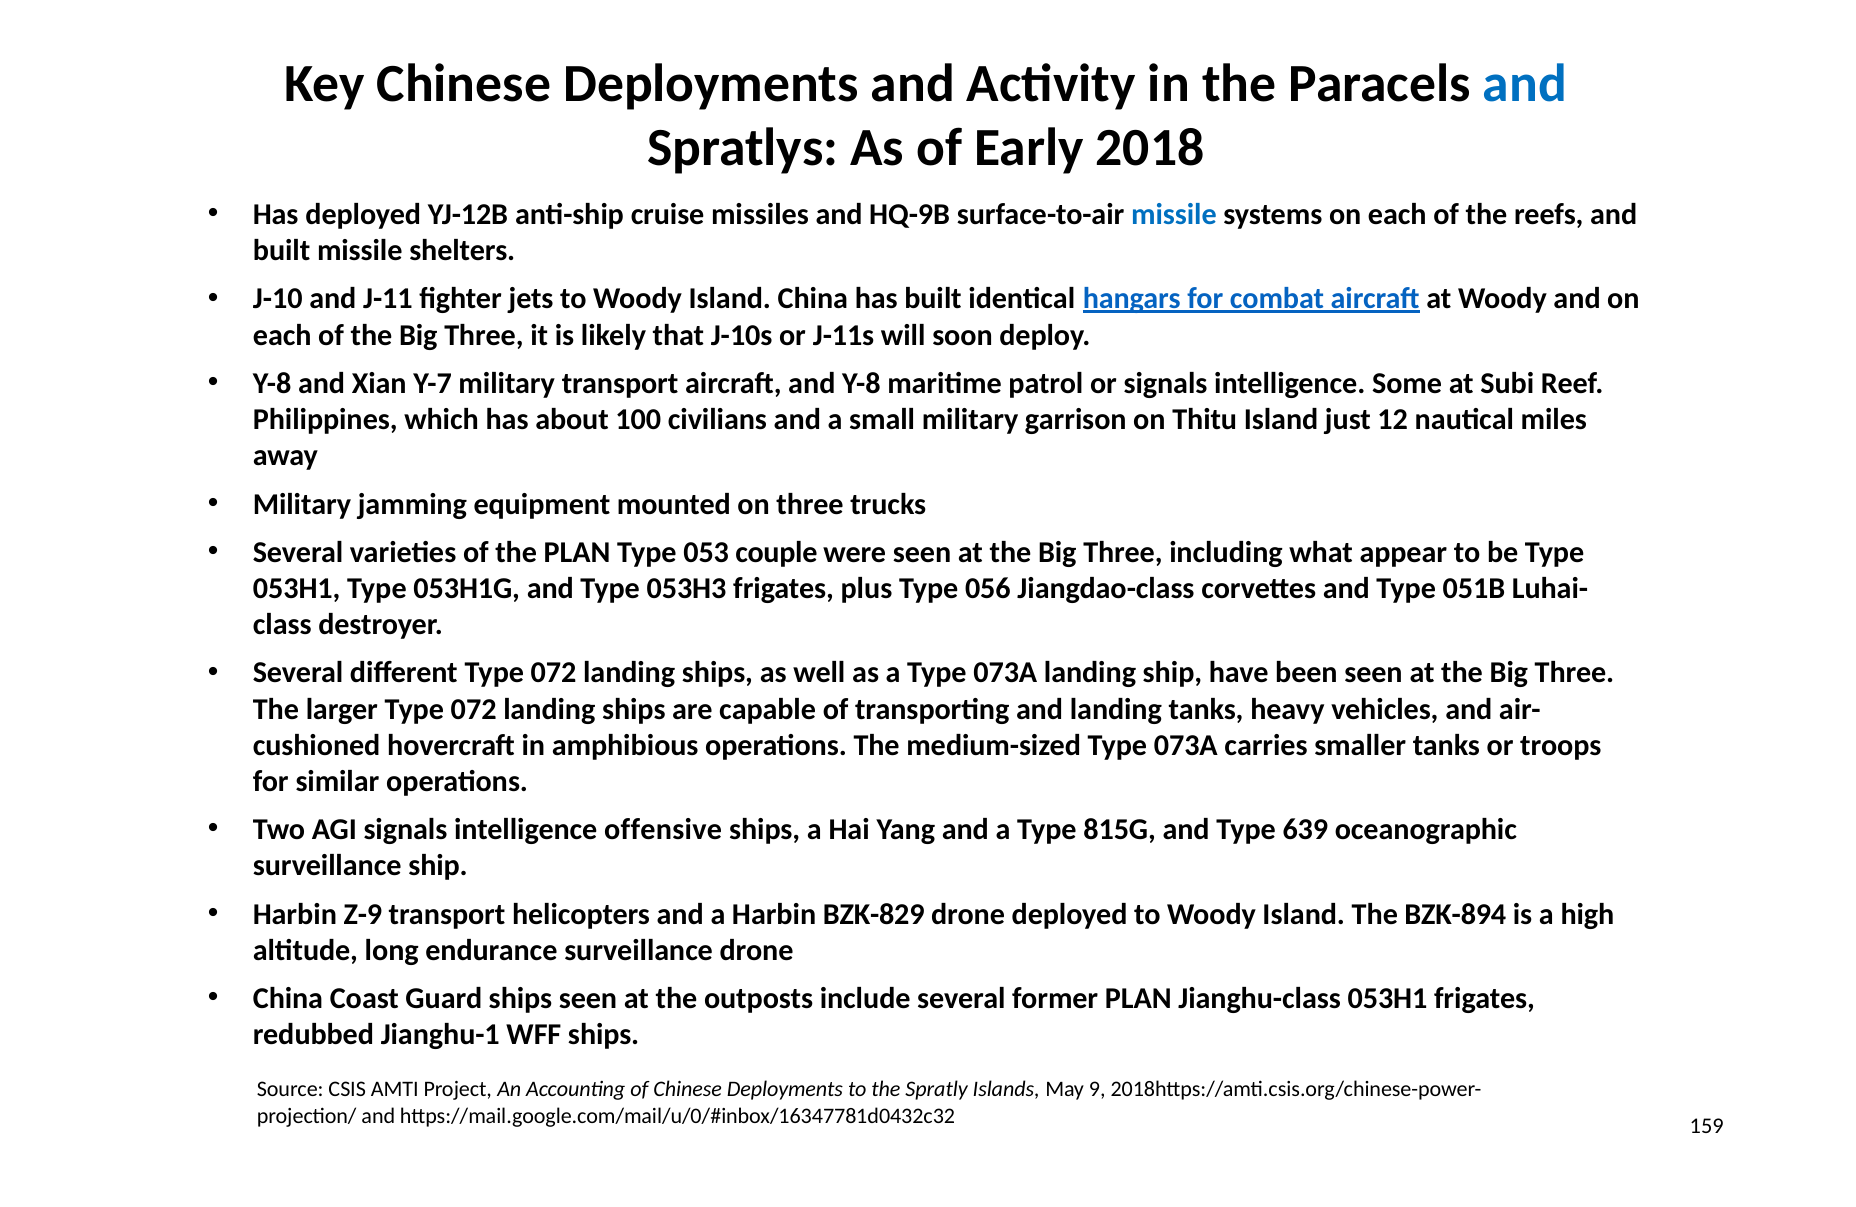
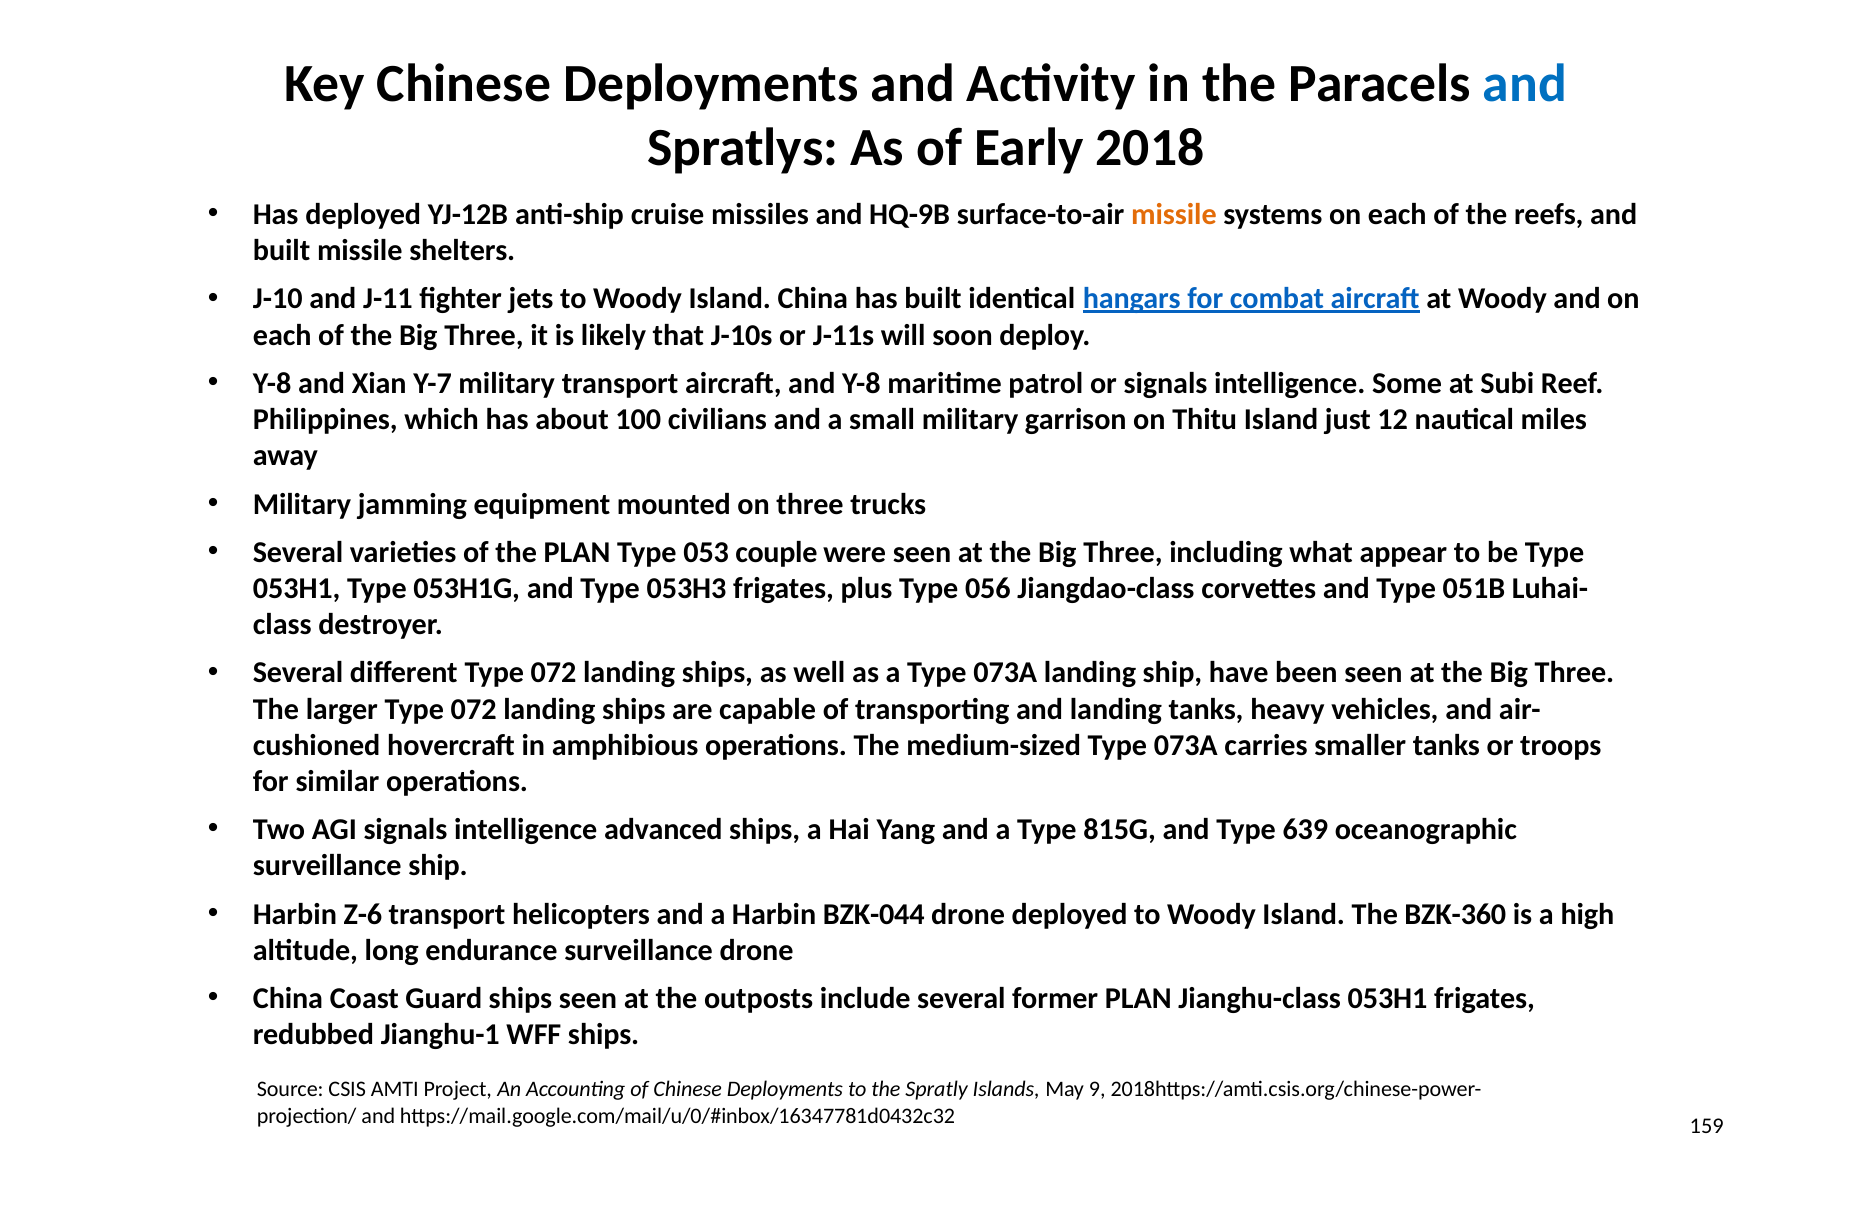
missile at (1174, 214) colour: blue -> orange
offensive: offensive -> advanced
Z-9: Z-9 -> Z-6
BZK-829: BZK-829 -> BZK-044
BZK-894: BZK-894 -> BZK-360
